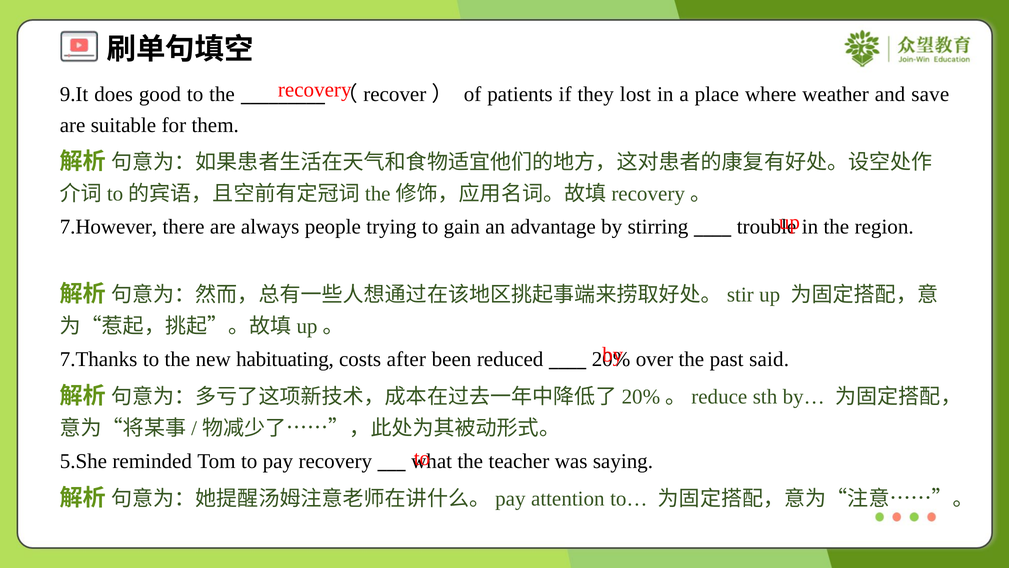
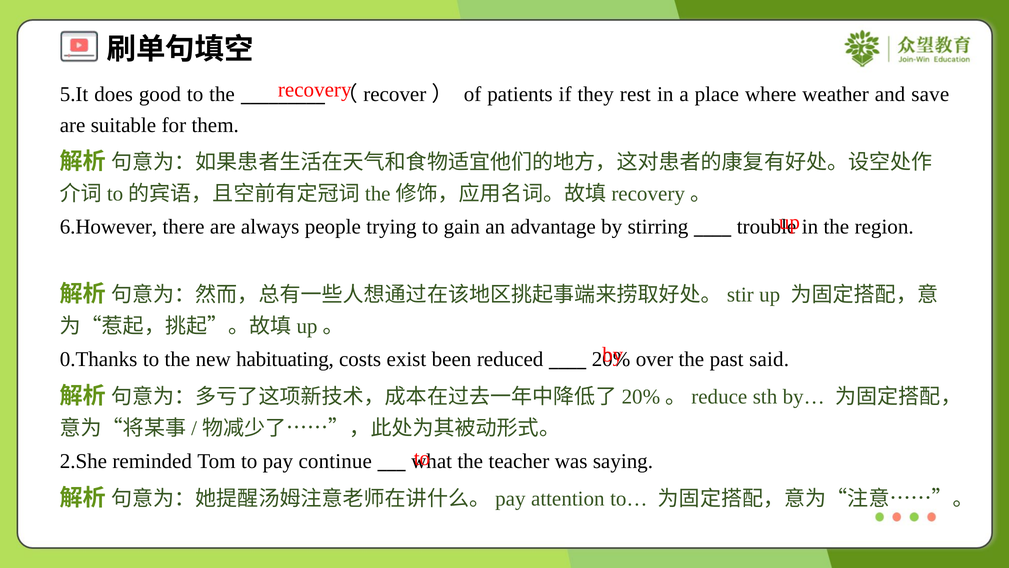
9.It: 9.It -> 5.It
lost: lost -> rest
7.However: 7.However -> 6.However
7.Thanks: 7.Thanks -> 0.Thanks
after: after -> exist
5.She: 5.She -> 2.She
pay recovery: recovery -> continue
